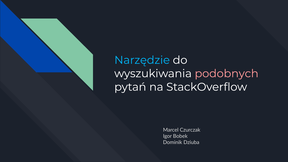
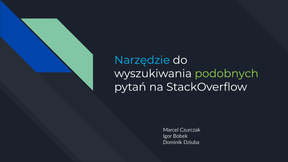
podobnych colour: pink -> light green
